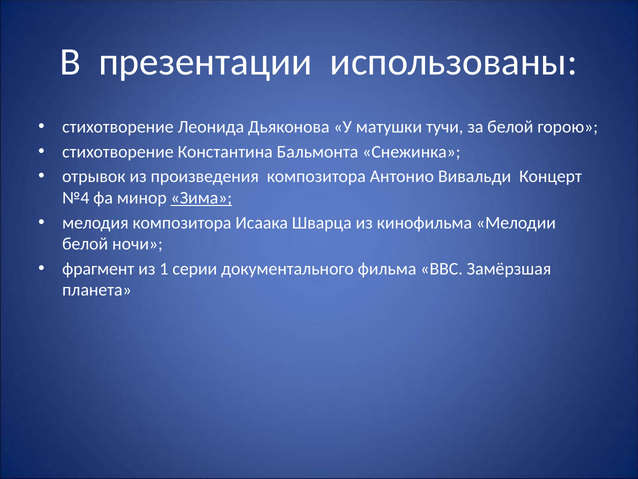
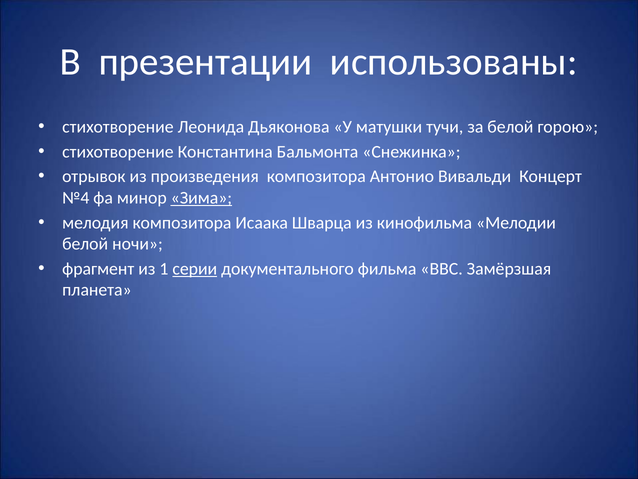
серии underline: none -> present
